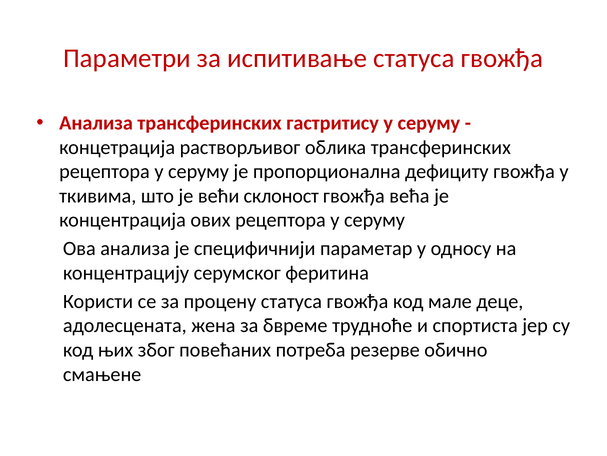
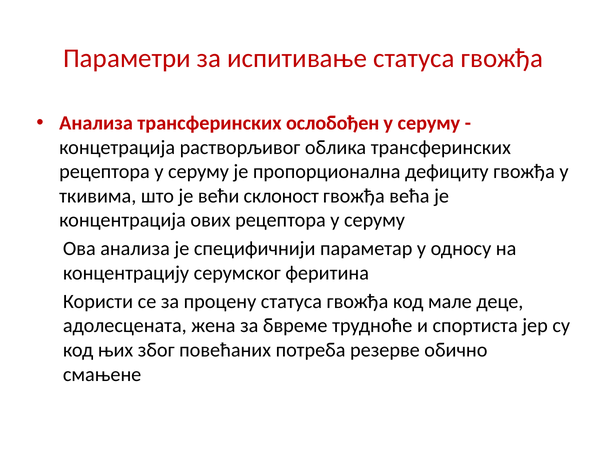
гастритису: гастритису -> ослобођен
